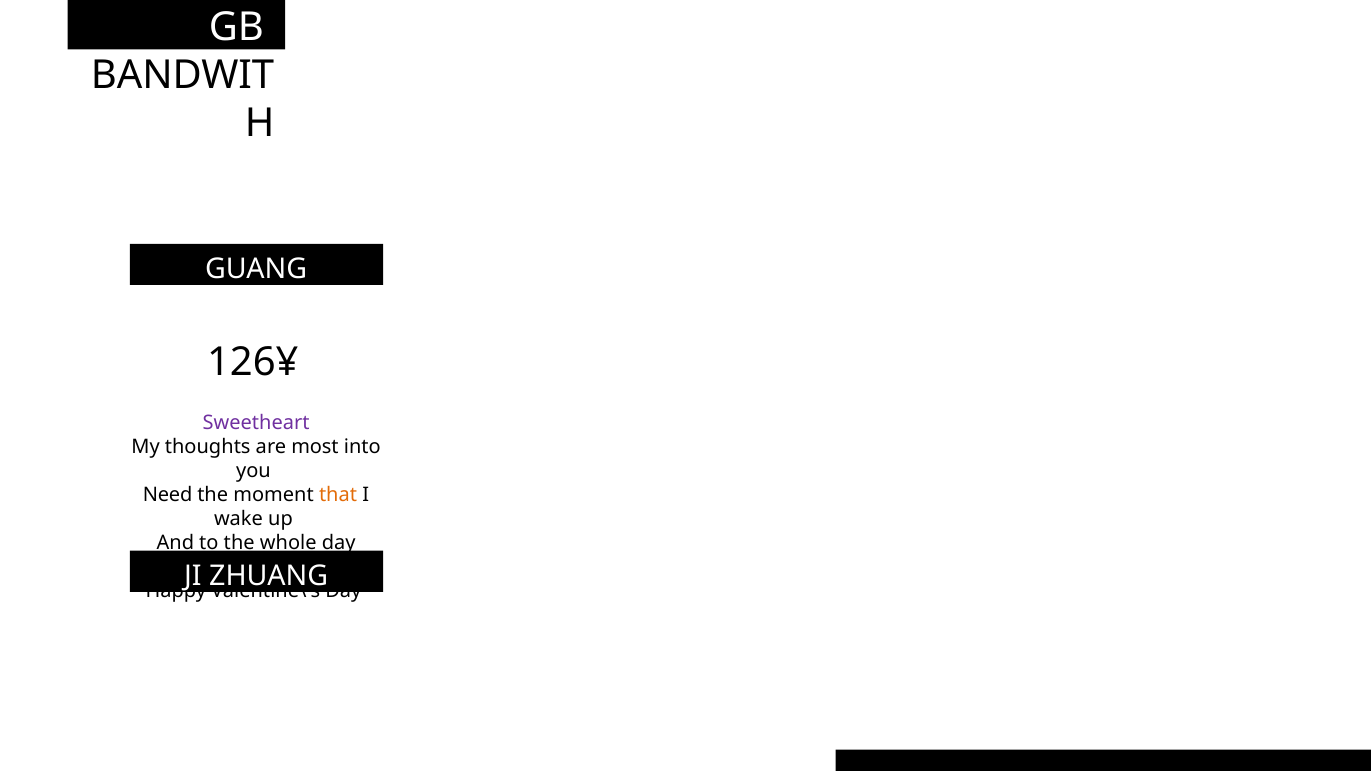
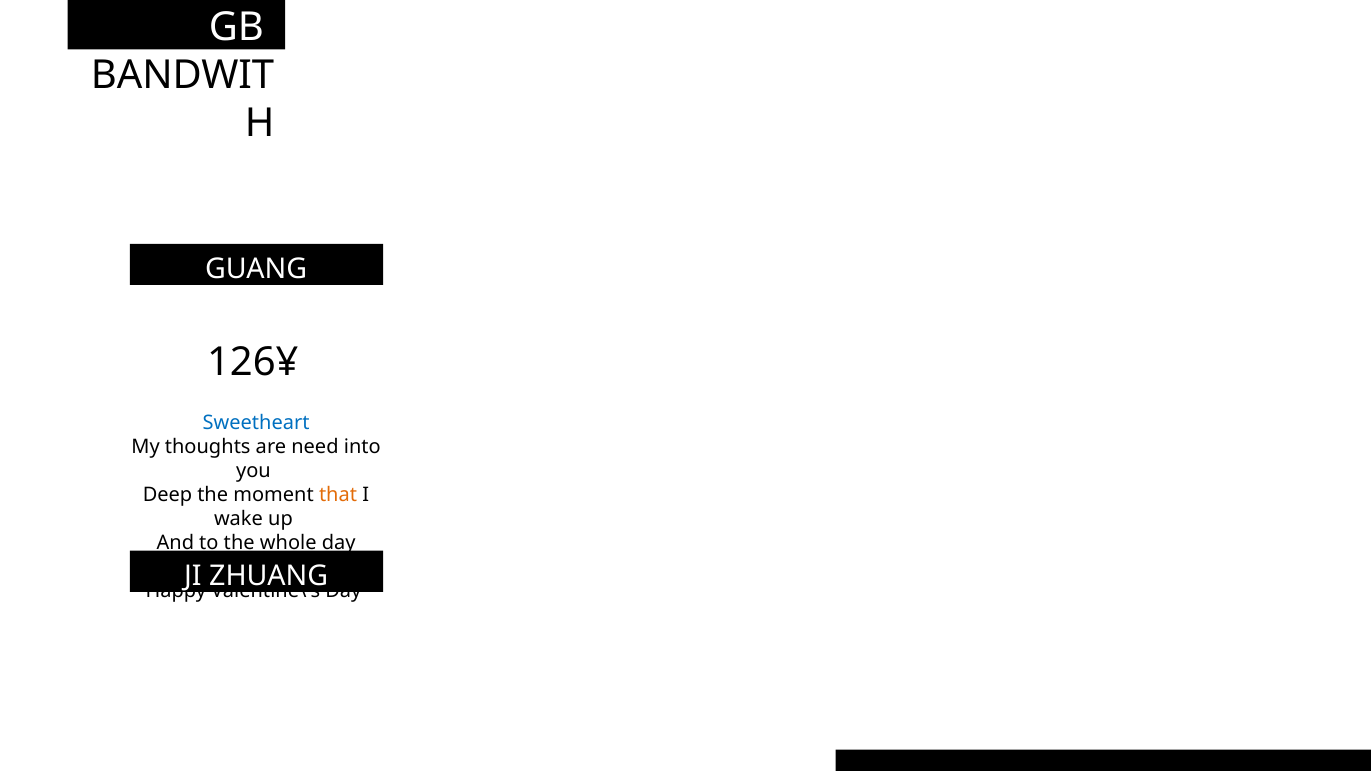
Sweetheart at (256, 423) colour: purple -> blue
most: most -> need
Need at (168, 495): Need -> Deep
